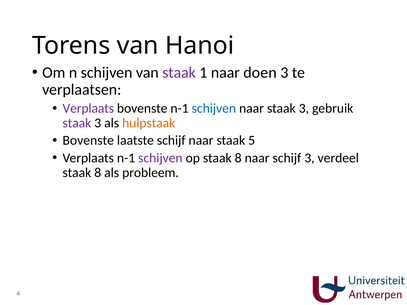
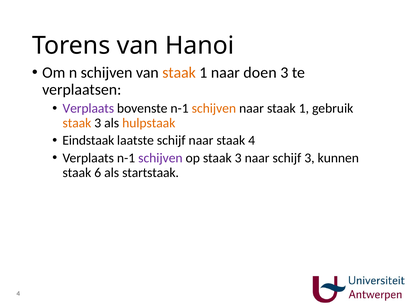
staak at (179, 73) colour: purple -> orange
schijven at (214, 109) colour: blue -> orange
naar staak 3: 3 -> 1
staak at (77, 123) colour: purple -> orange
Bovenste at (88, 141): Bovenste -> Eindstaak
staak 5: 5 -> 4
op staak 8: 8 -> 3
verdeel: verdeel -> kunnen
8 at (98, 173): 8 -> 6
probleem: probleem -> startstaak
